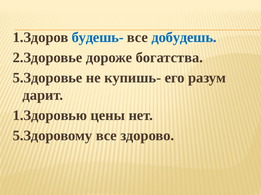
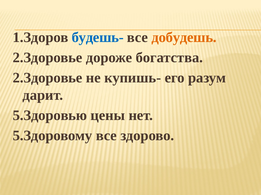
добудешь colour: blue -> orange
5.Здоровье at (48, 78): 5.Здоровье -> 2.Здоровье
1.Здоровью: 1.Здоровью -> 5.Здоровью
